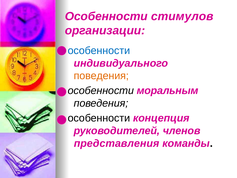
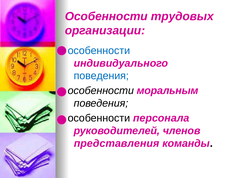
стимулов: стимулов -> трудовых
поведения at (101, 76) colour: orange -> blue
концепция: концепция -> персонала
